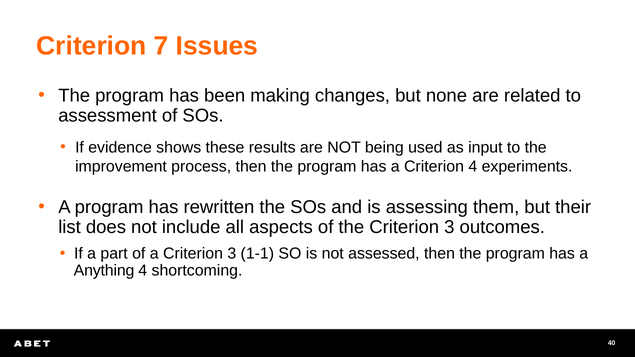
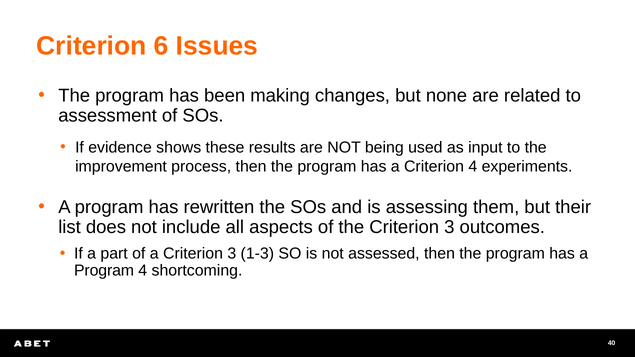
7: 7 -> 6
1-1: 1-1 -> 1-3
Anything at (104, 271): Anything -> Program
